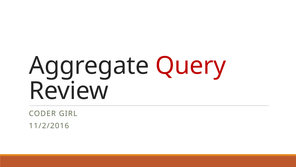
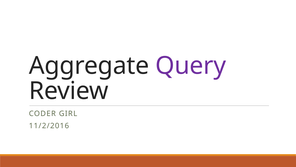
Query colour: red -> purple
